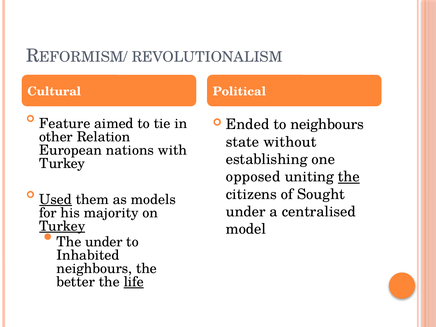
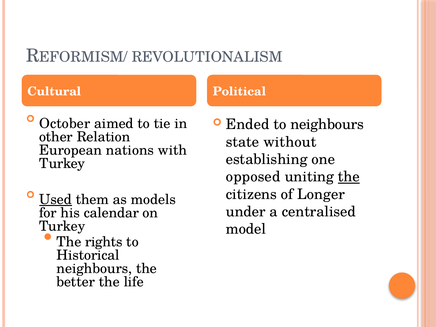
Feature: Feature -> October
Sought: Sought -> Longer
majority: majority -> calendar
Turkey at (62, 226) underline: present -> none
The under: under -> rights
Inhabited: Inhabited -> Historical
life underline: present -> none
